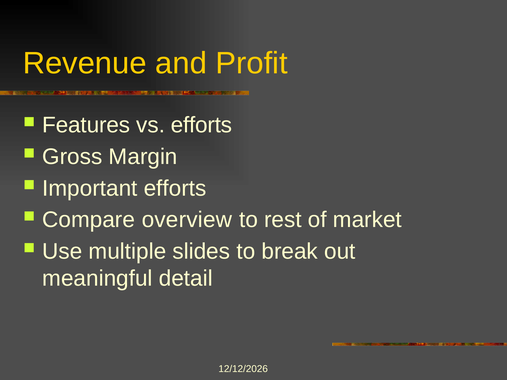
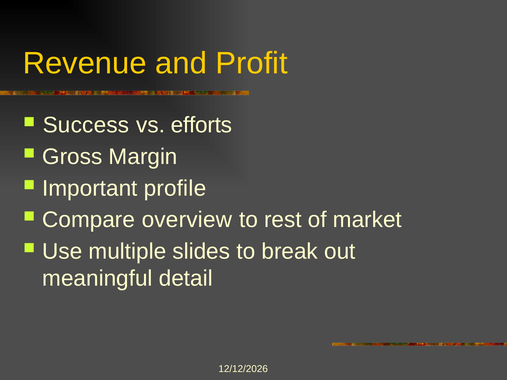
Features: Features -> Success
Important efforts: efforts -> profile
